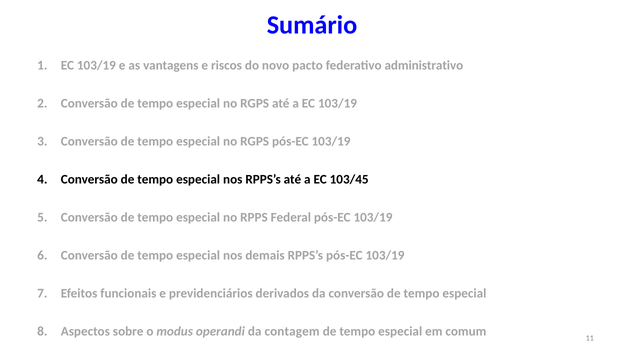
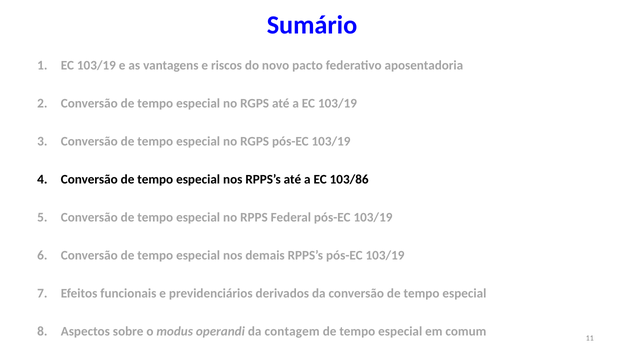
administrativo: administrativo -> aposentadoria
103/45: 103/45 -> 103/86
